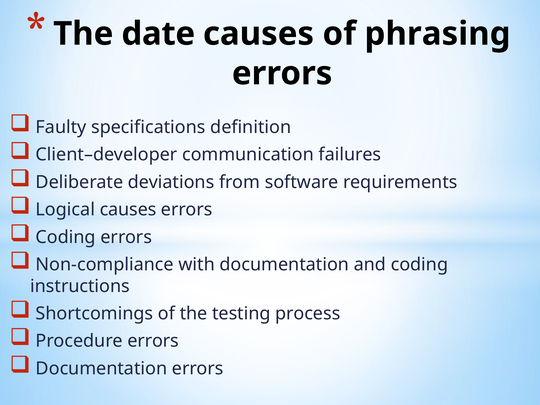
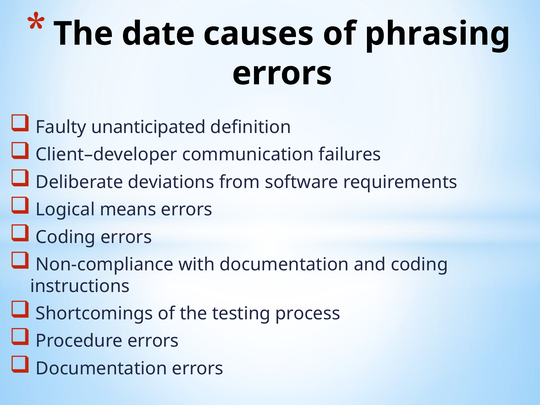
specifications: specifications -> unanticipated
Logical causes: causes -> means
